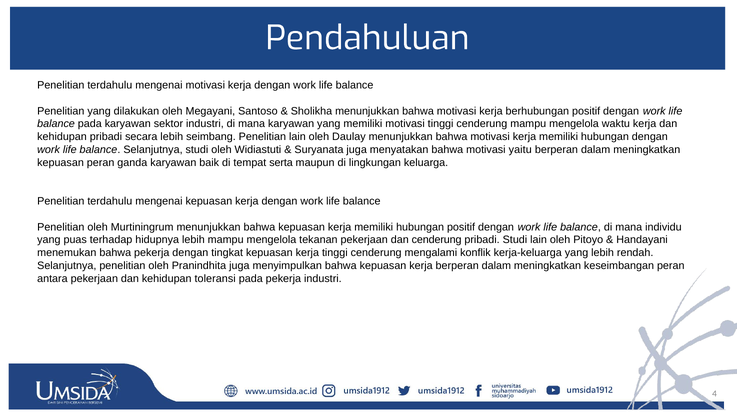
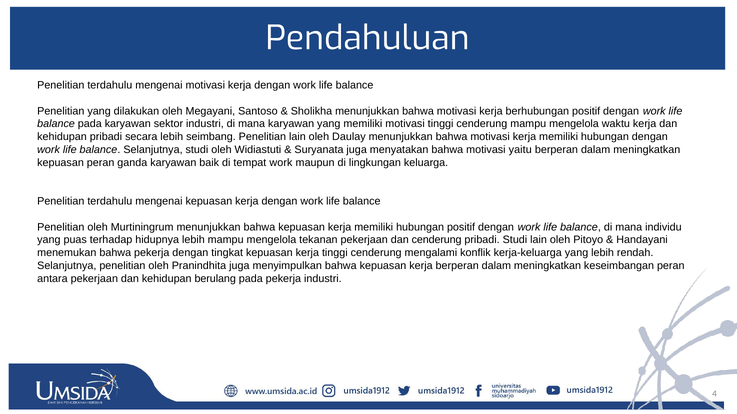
tempat serta: serta -> work
toleransi: toleransi -> berulang
